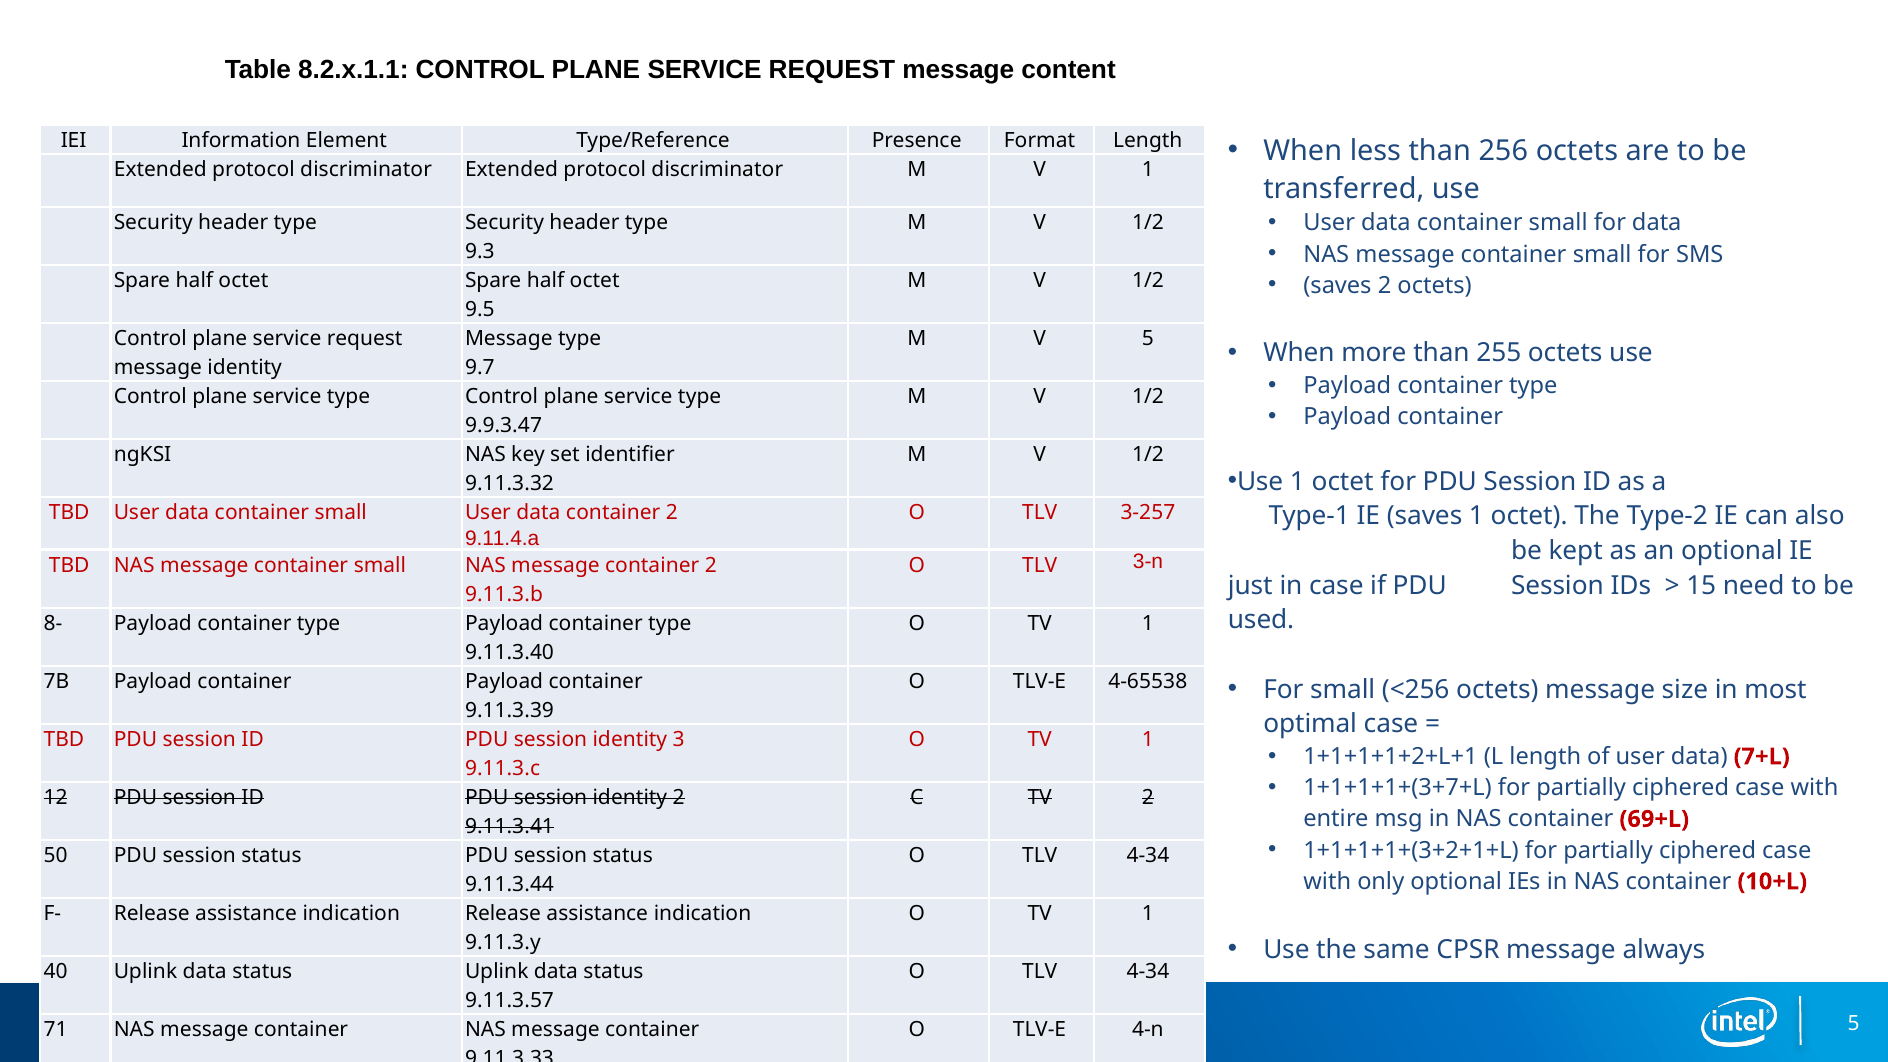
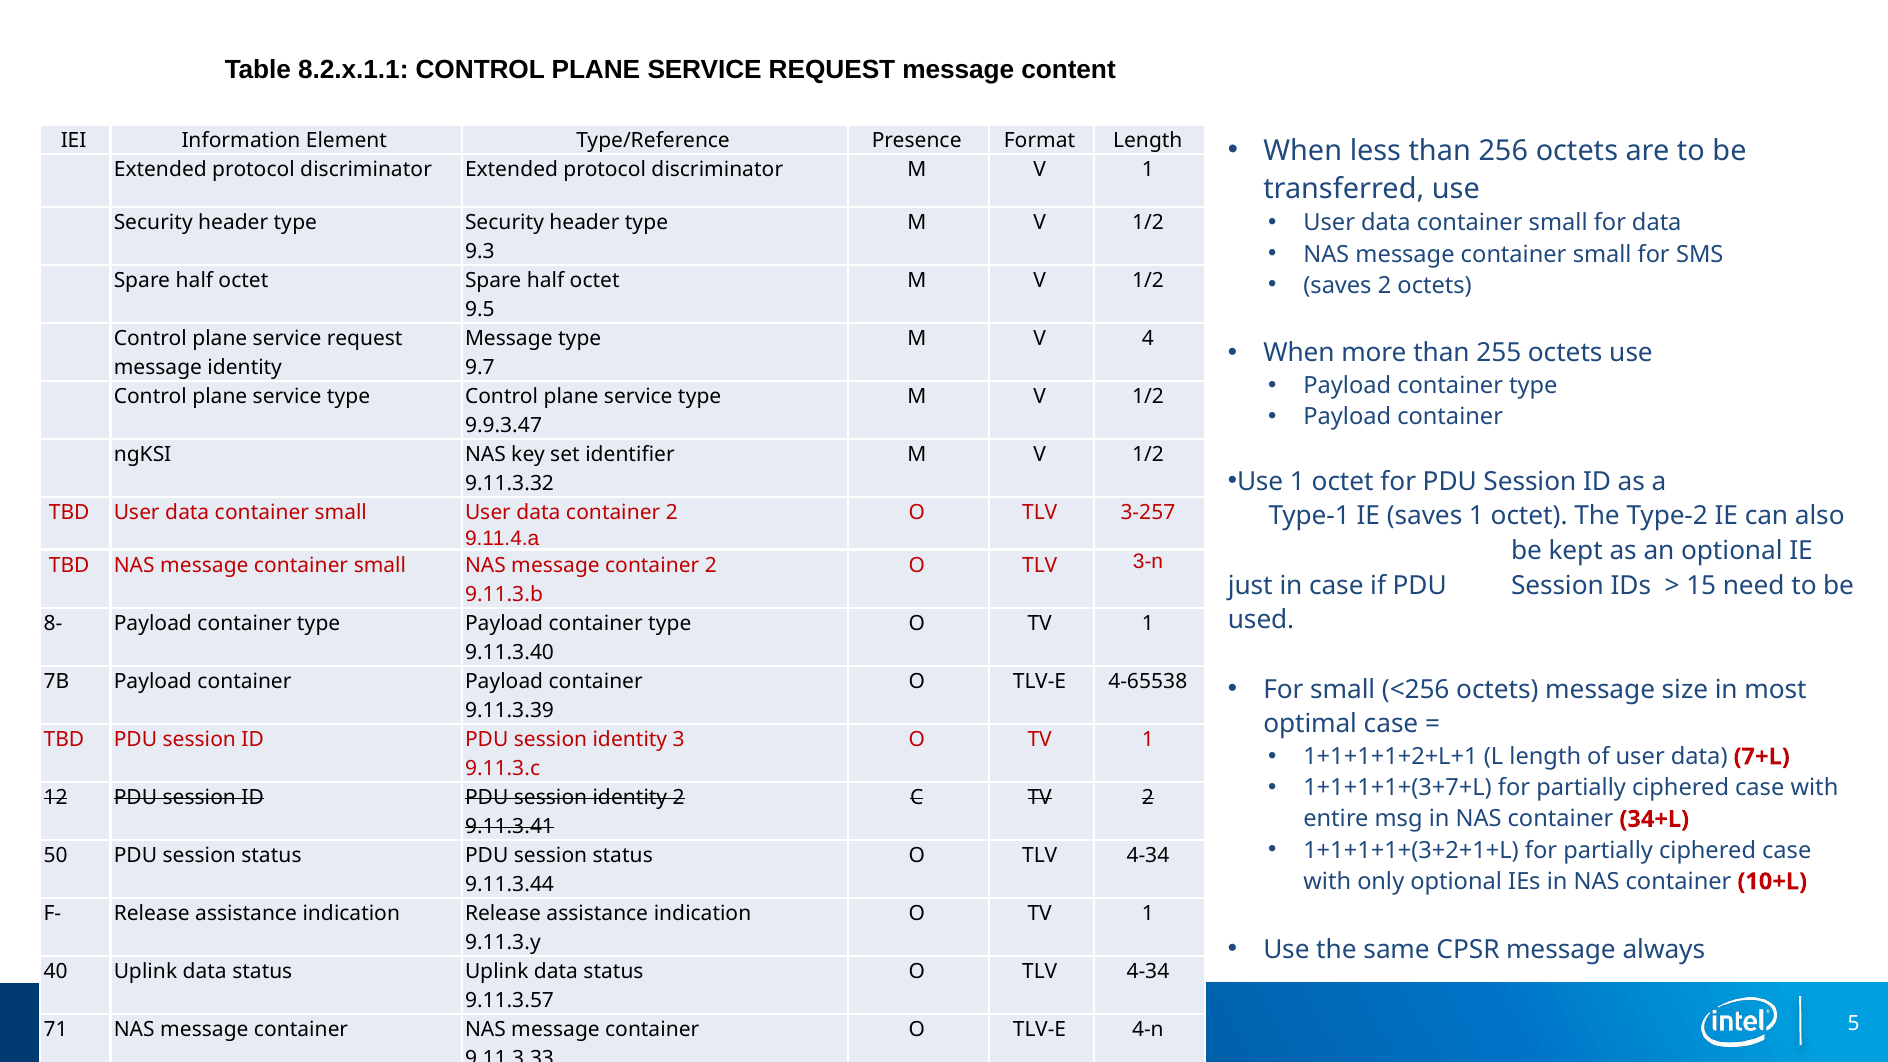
V 5: 5 -> 4
69+L: 69+L -> 34+L
